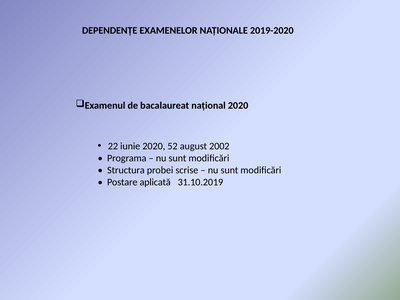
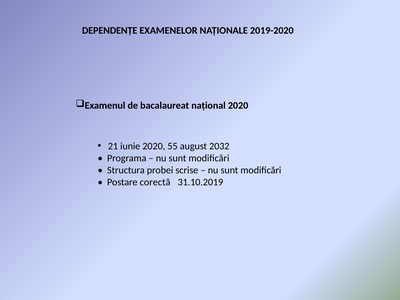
22: 22 -> 21
52: 52 -> 55
2002: 2002 -> 2032
aplicată: aplicată -> corectă
